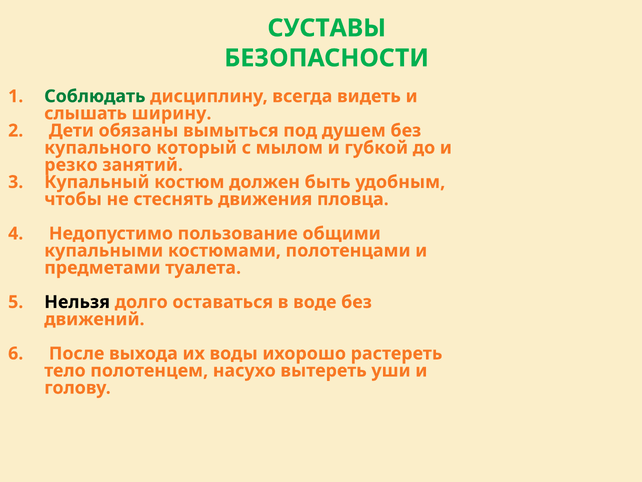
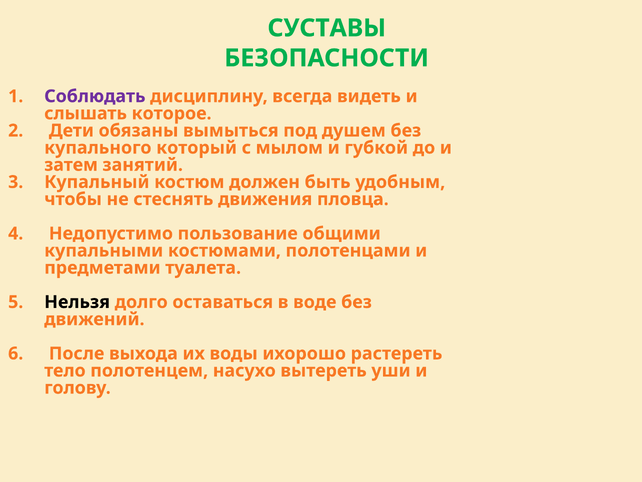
Соблюдать colour: green -> purple
ширину: ширину -> которое
резко: резко -> затем
